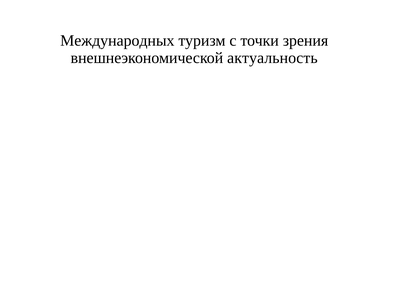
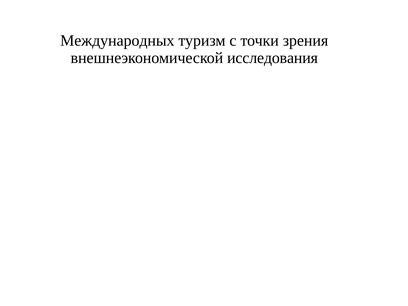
актуальность: актуальность -> исследования
